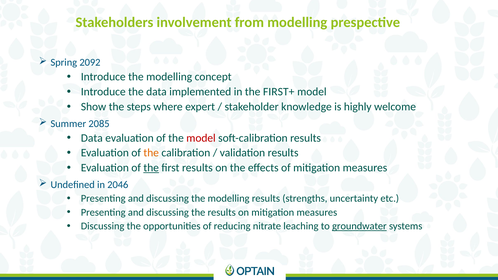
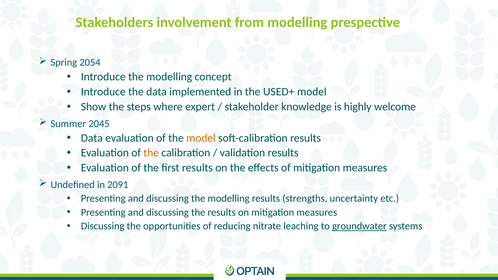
2092: 2092 -> 2054
FIRST+: FIRST+ -> USED+
2085: 2085 -> 2045
model at (201, 138) colour: red -> orange
the at (151, 168) underline: present -> none
2046: 2046 -> 2091
